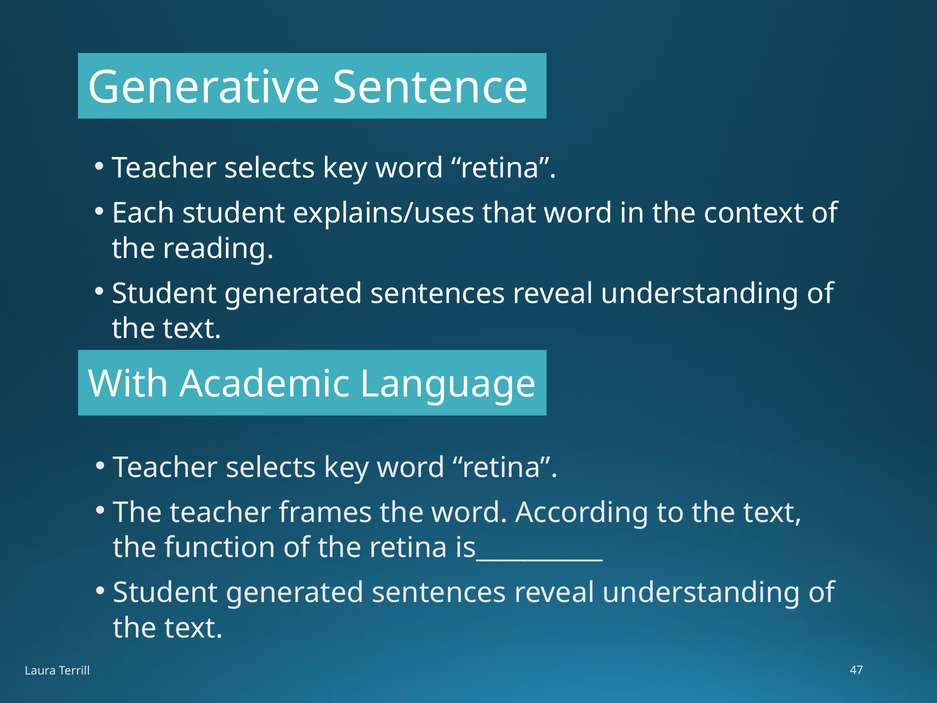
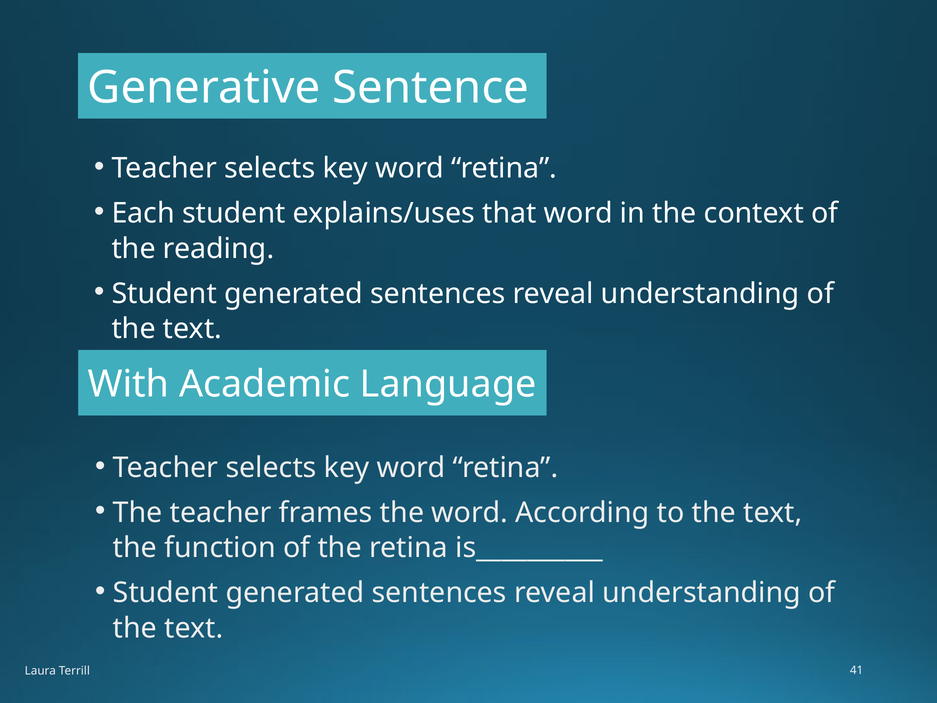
47: 47 -> 41
